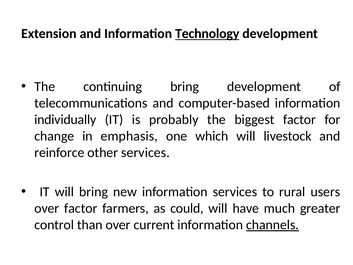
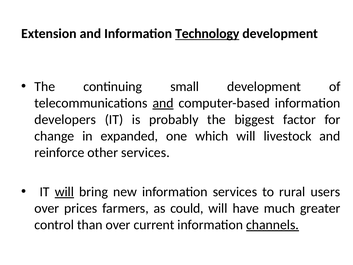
continuing bring: bring -> small
and at (163, 103) underline: none -> present
individually: individually -> developers
emphasis: emphasis -> expanded
will at (64, 192) underline: none -> present
over factor: factor -> prices
